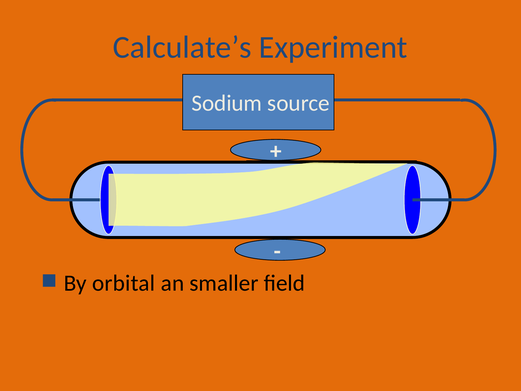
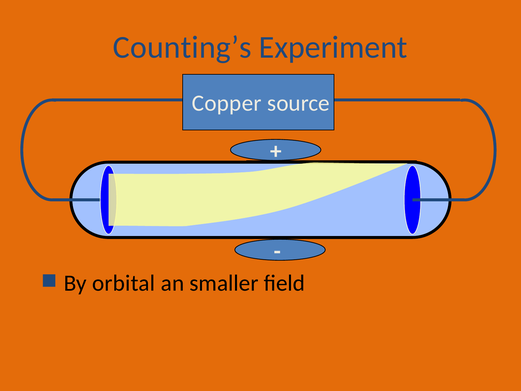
Calculate’s: Calculate’s -> Counting’s
Sodium: Sodium -> Copper
